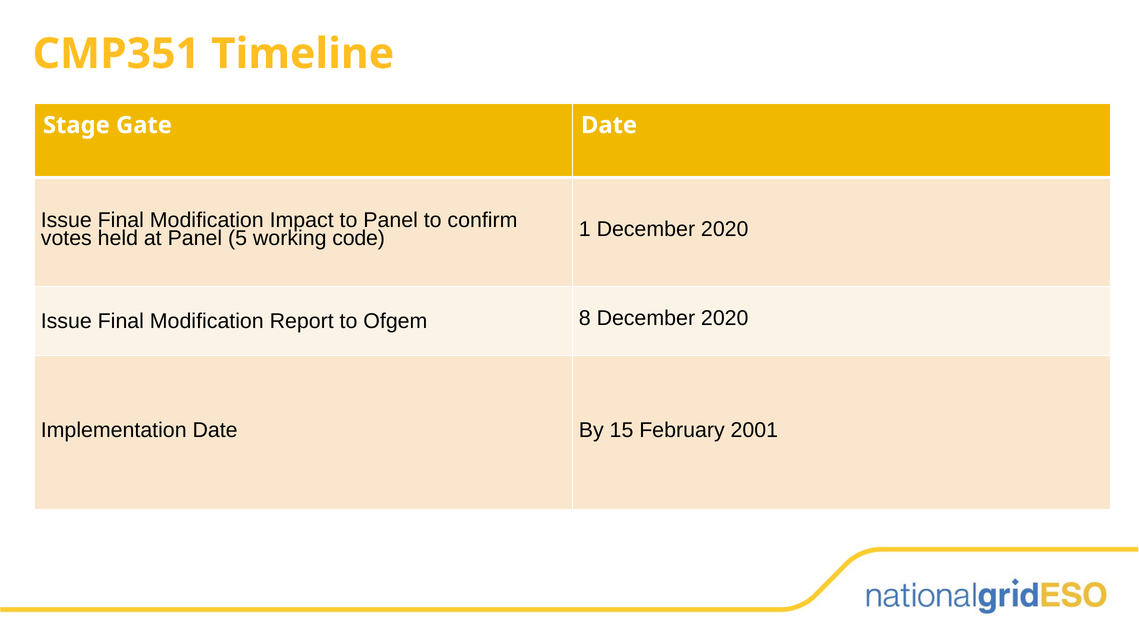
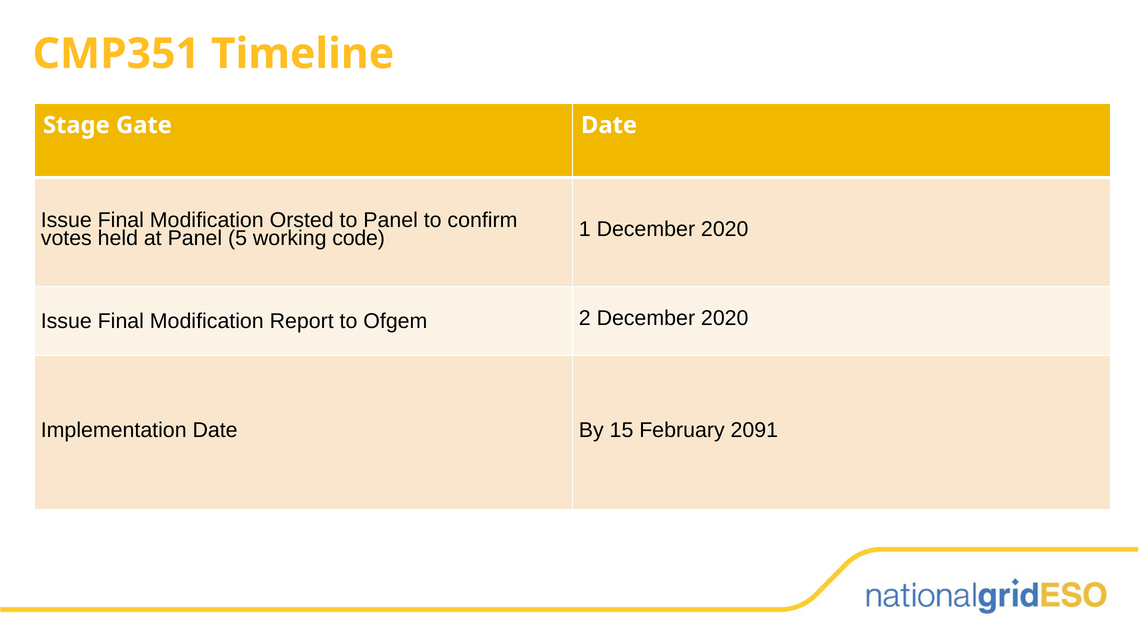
Impact: Impact -> Orsted
8: 8 -> 2
2001: 2001 -> 2091
